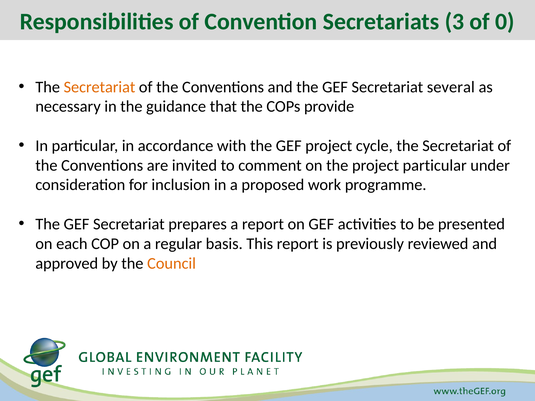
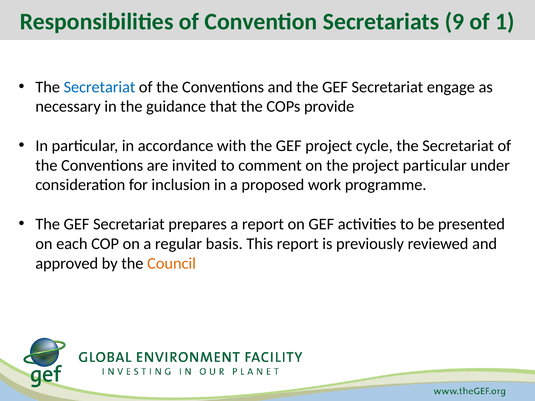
3: 3 -> 9
0: 0 -> 1
Secretariat at (99, 87) colour: orange -> blue
several: several -> engage
